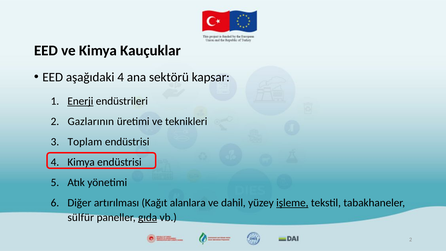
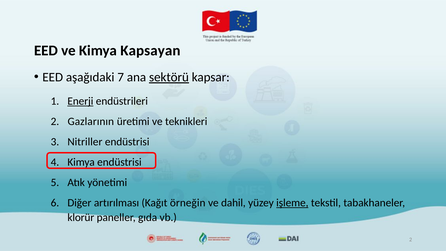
Kauçuklar: Kauçuklar -> Kapsayan
aşağıdaki 4: 4 -> 7
sektörü underline: none -> present
Toplam: Toplam -> Nitriller
alanlara: alanlara -> örneğin
sülfür: sülfür -> klorür
gıda underline: present -> none
